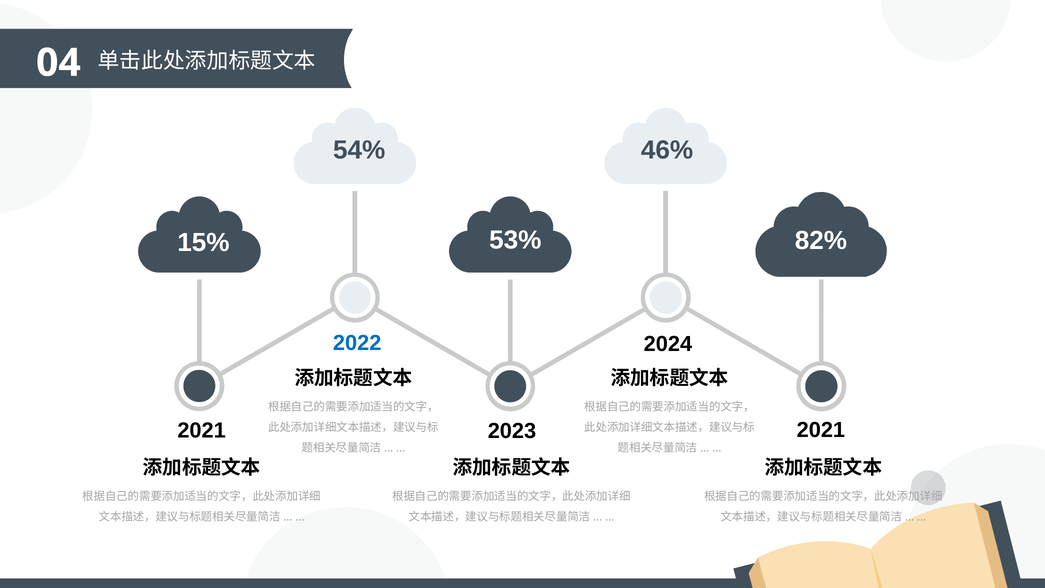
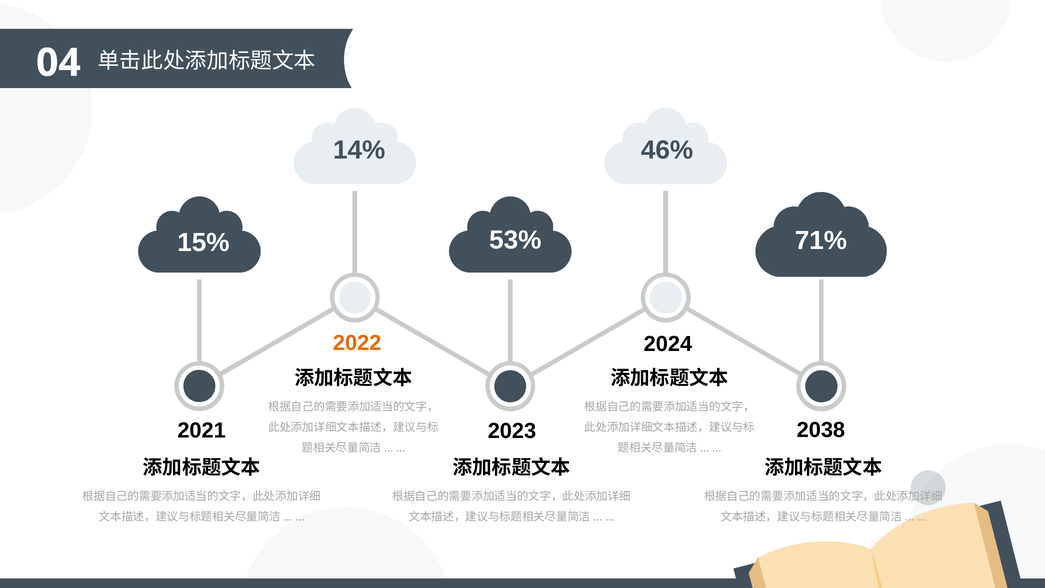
54%: 54% -> 14%
82%: 82% -> 71%
2022 colour: blue -> orange
2021 at (821, 430): 2021 -> 2038
